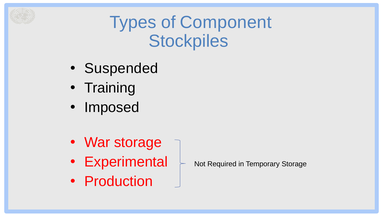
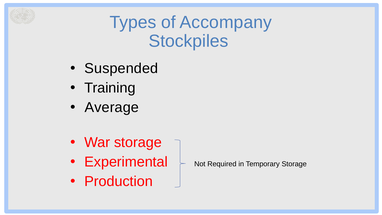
Component: Component -> Accompany
Imposed: Imposed -> Average
